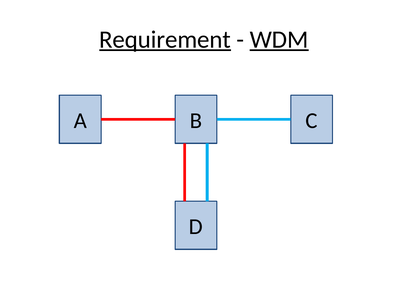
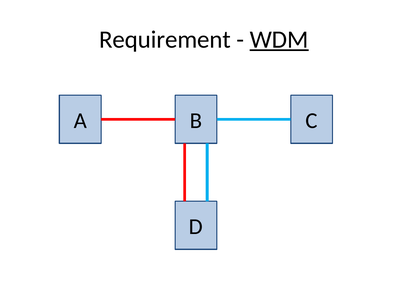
Requirement underline: present -> none
